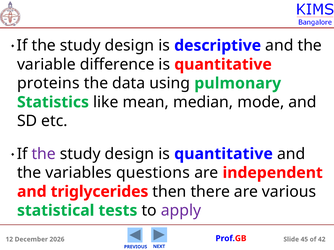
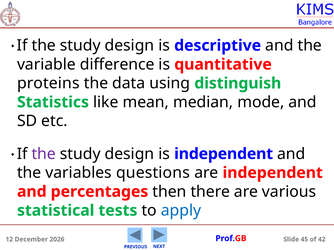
pulmonary: pulmonary -> distinguish
design is quantitative: quantitative -> independent
triglycerides: triglycerides -> percentages
apply colour: purple -> blue
